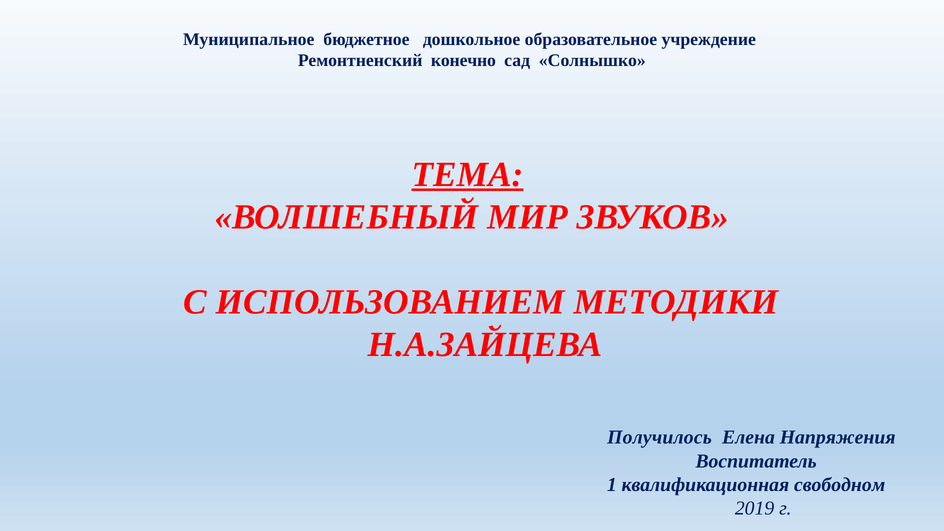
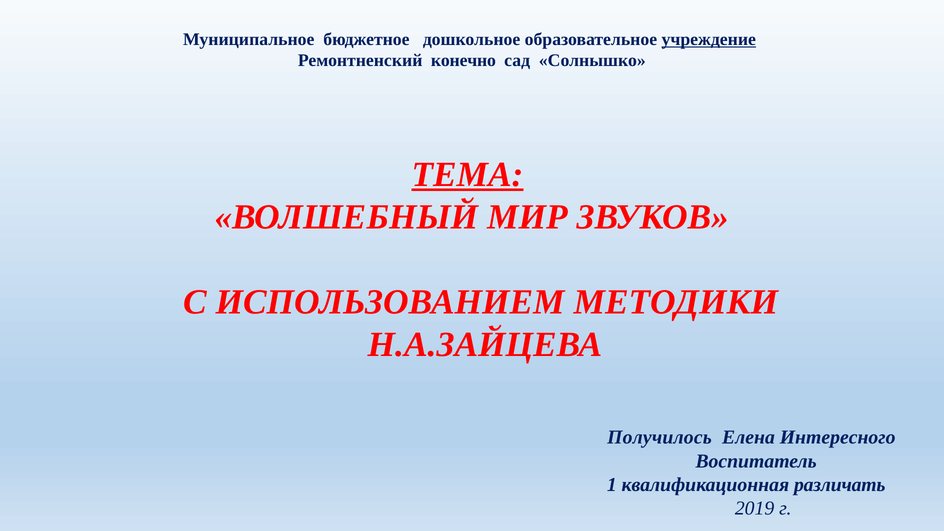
учреждение underline: none -> present
Напряжения: Напряжения -> Интересного
свободном: свободном -> различать
